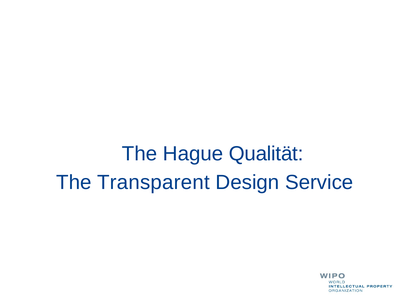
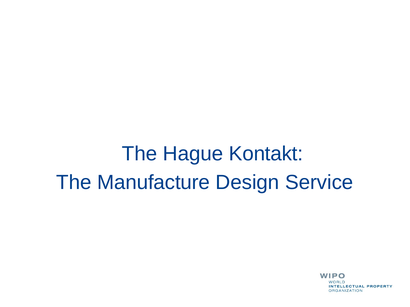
Qualität: Qualität -> Kontakt
Transparent: Transparent -> Manufacture
